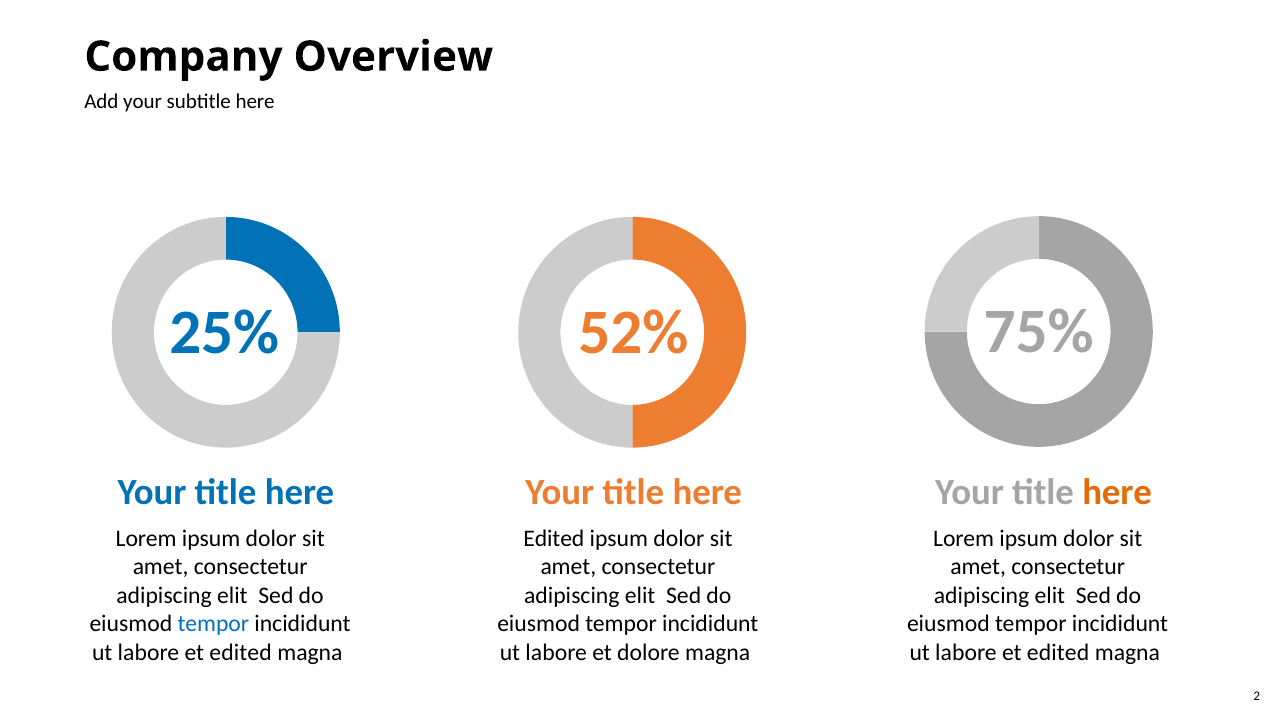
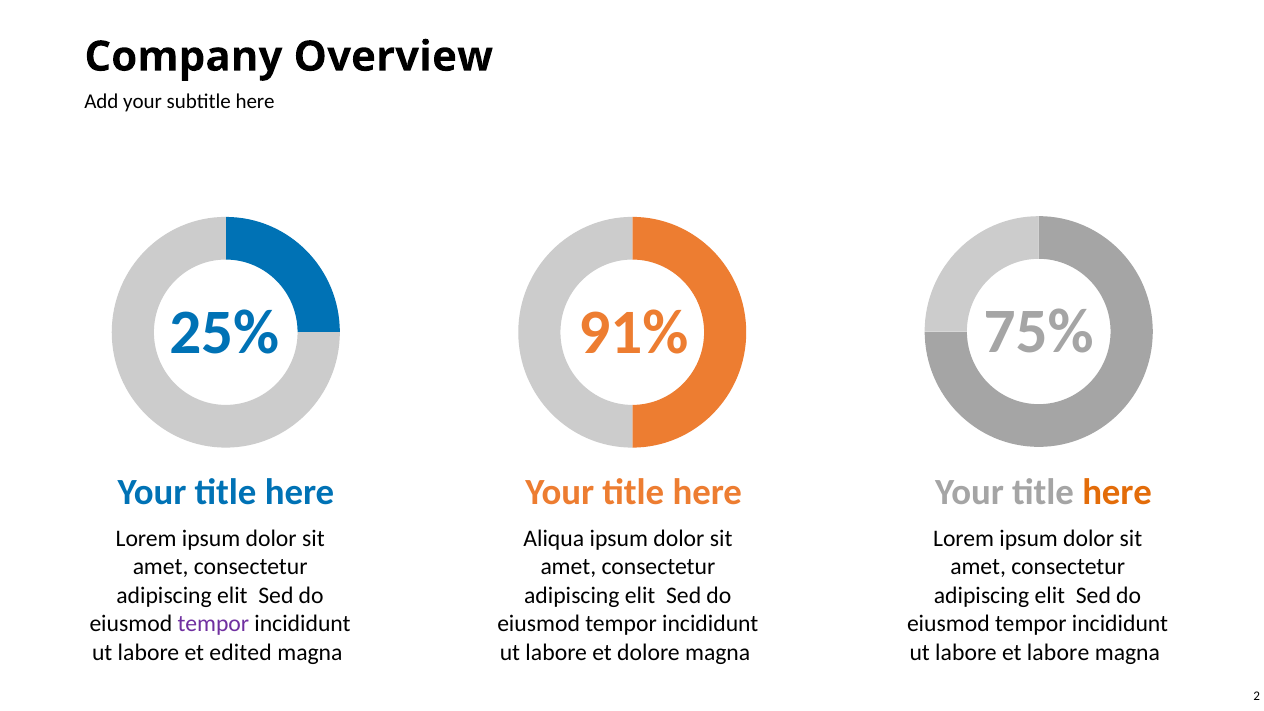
52%: 52% -> 91%
Edited at (554, 539): Edited -> Aliqua
tempor at (213, 624) colour: blue -> purple
edited at (1058, 652): edited -> labore
